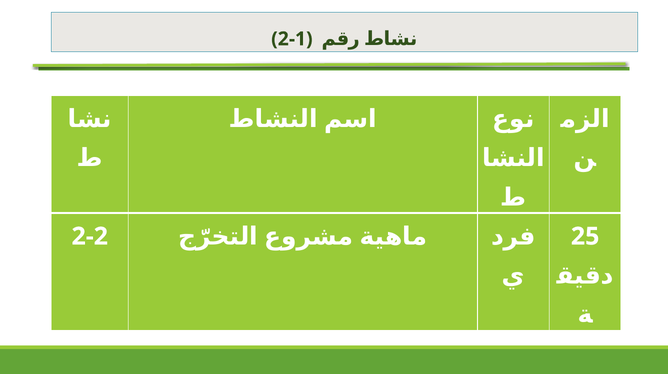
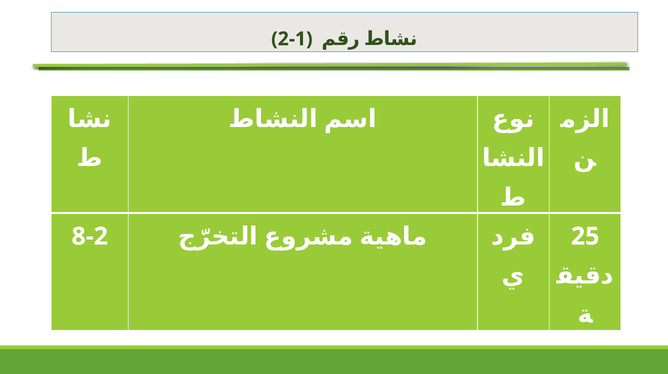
2-2: 2-2 -> 8-2
